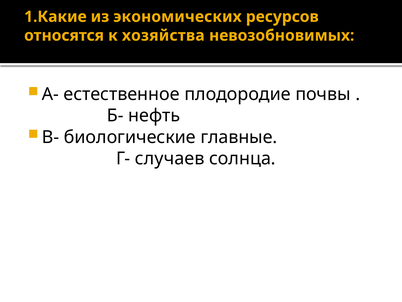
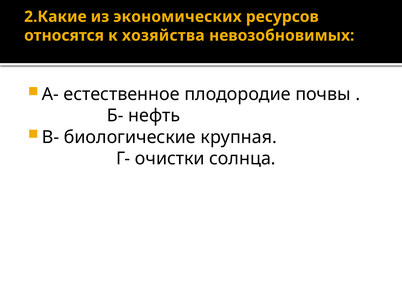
1.Какие: 1.Какие -> 2.Какие
главные: главные -> крупная
случаев: случаев -> очистки
